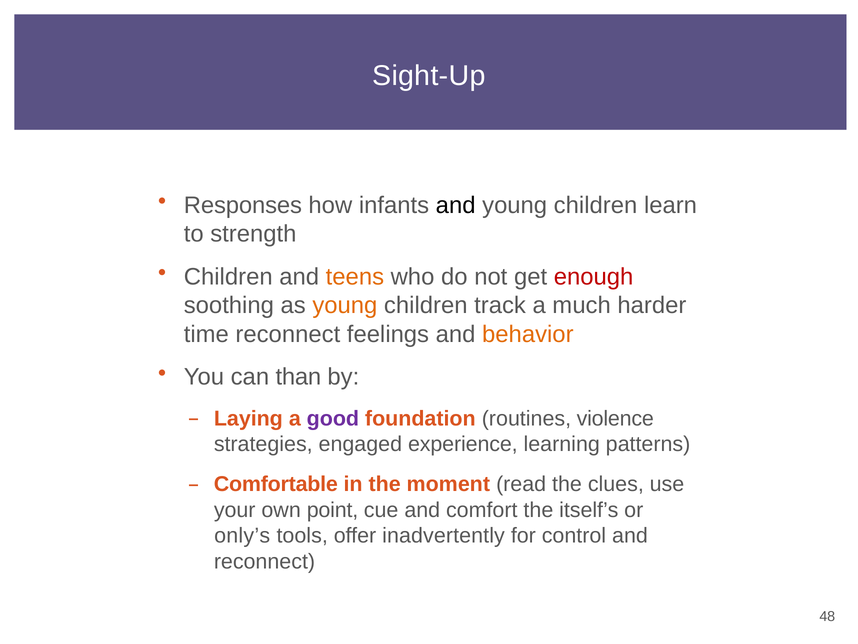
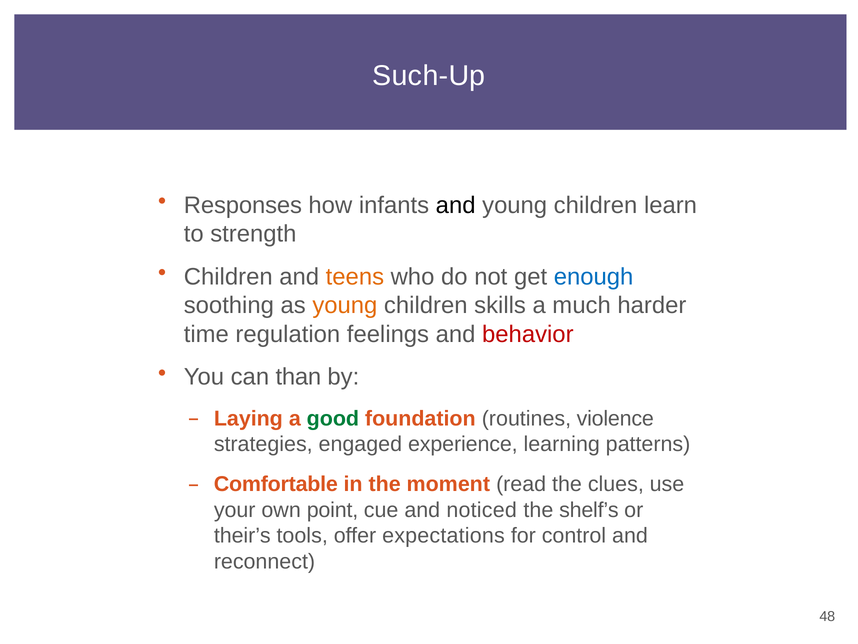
Sight-Up: Sight-Up -> Such-Up
enough colour: red -> blue
track: track -> skills
time reconnect: reconnect -> regulation
behavior colour: orange -> red
good colour: purple -> green
comfort: comfort -> noticed
itself’s: itself’s -> shelf’s
only’s: only’s -> their’s
inadvertently: inadvertently -> expectations
